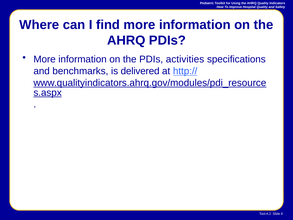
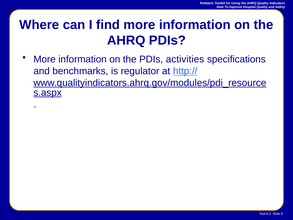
delivered: delivered -> regulator
